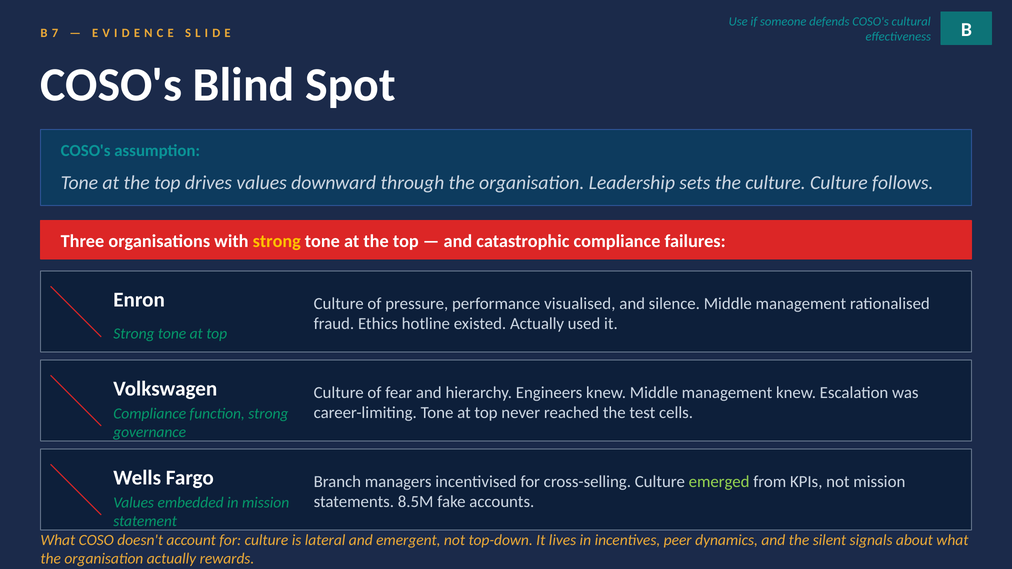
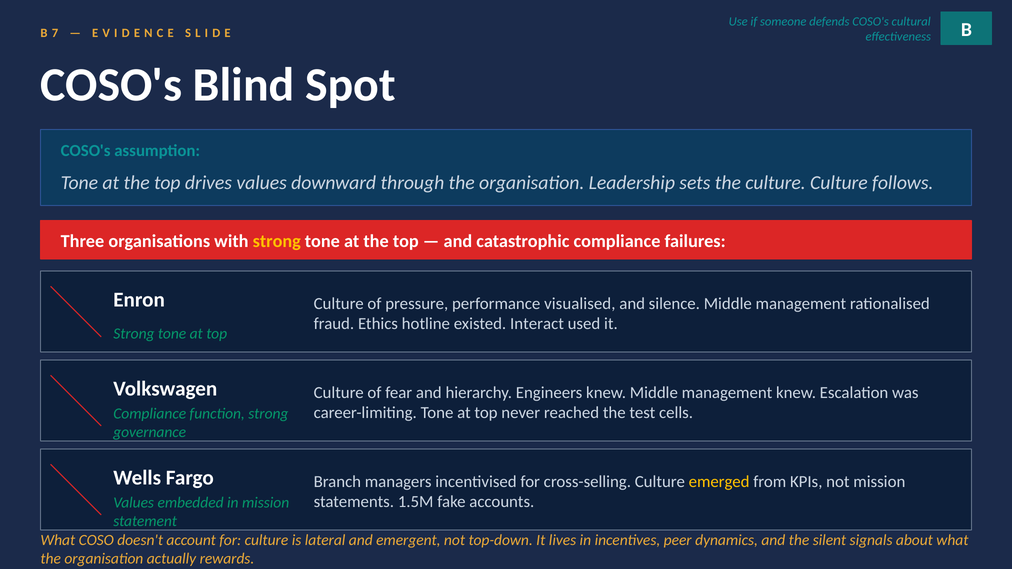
existed Actually: Actually -> Interact
emerged colour: light green -> yellow
8.5M: 8.5M -> 1.5M
